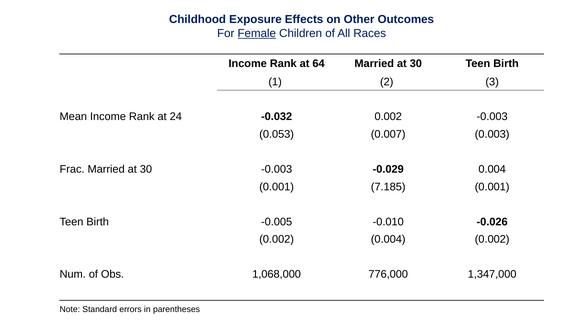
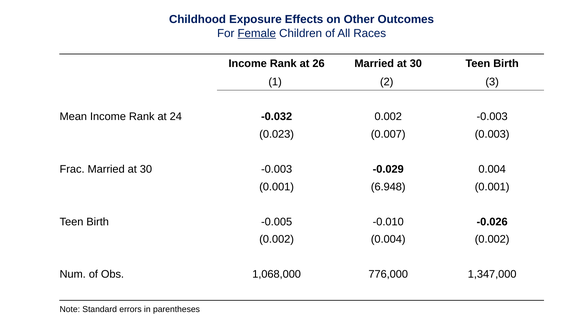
64: 64 -> 26
0.053: 0.053 -> 0.023
7.185: 7.185 -> 6.948
